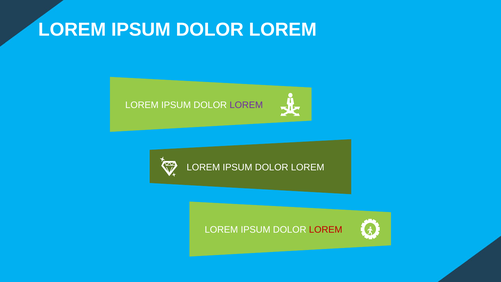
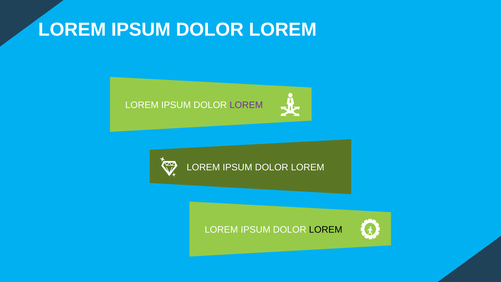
LOREM at (326, 230) colour: red -> black
